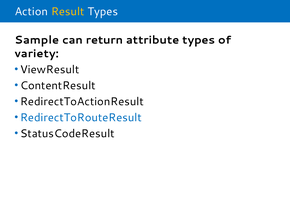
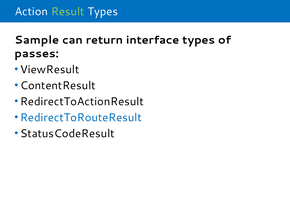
Result colour: yellow -> light green
attribute: attribute -> interface
variety: variety -> passes
